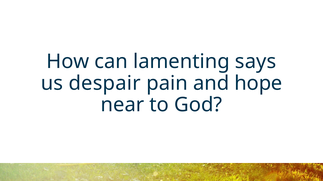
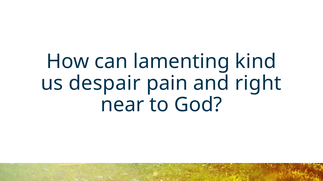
says: says -> kind
hope: hope -> right
